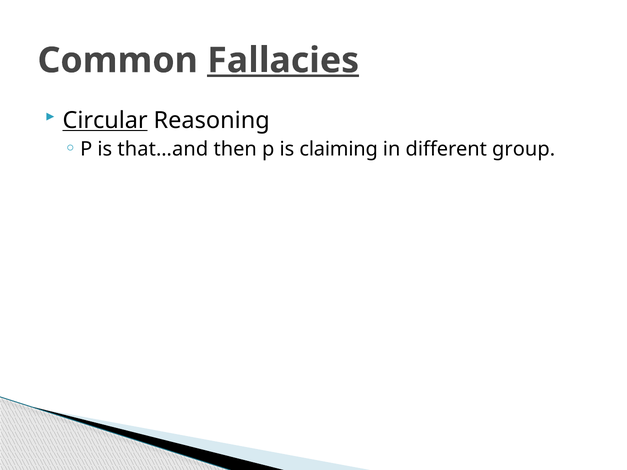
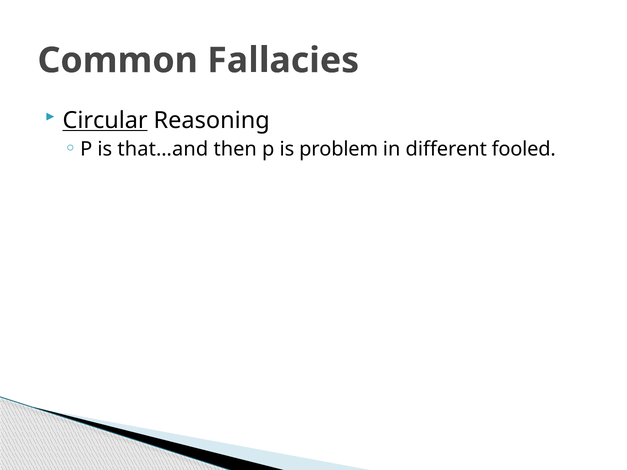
Fallacies underline: present -> none
claiming: claiming -> problem
group: group -> fooled
